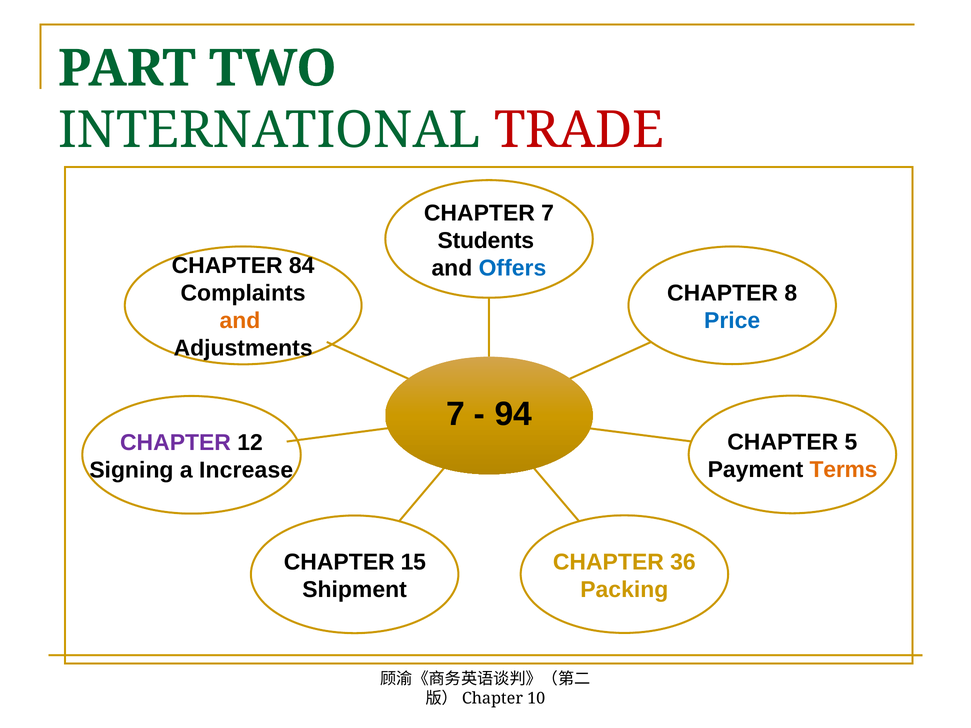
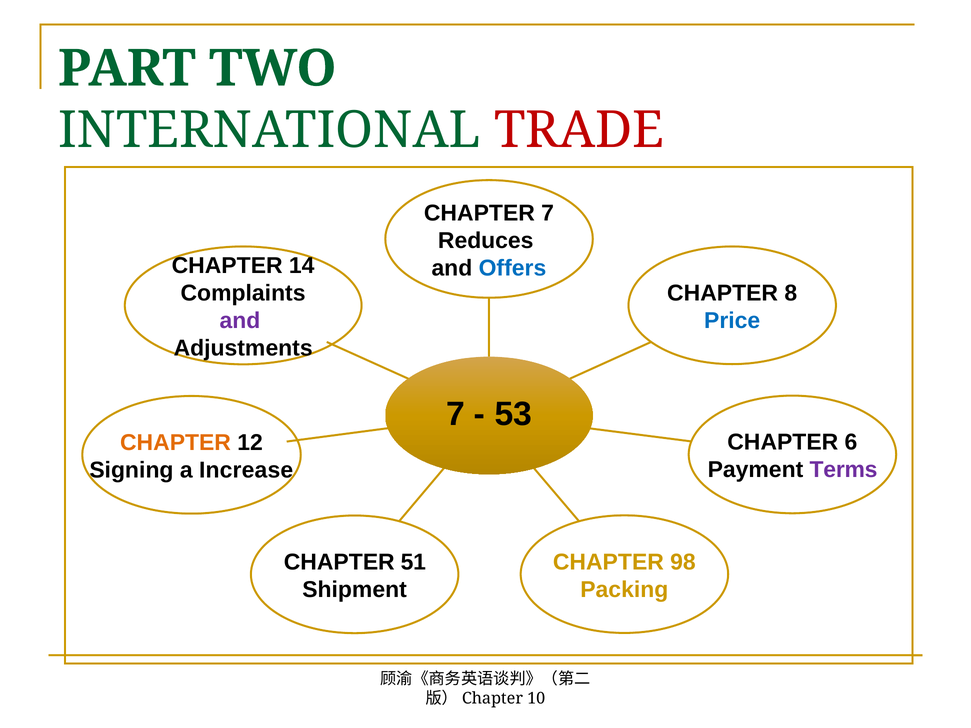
Students: Students -> Reduces
84: 84 -> 14
and at (240, 321) colour: orange -> purple
94: 94 -> 53
5: 5 -> 6
CHAPTER at (175, 443) colour: purple -> orange
Terms colour: orange -> purple
36: 36 -> 98
15: 15 -> 51
